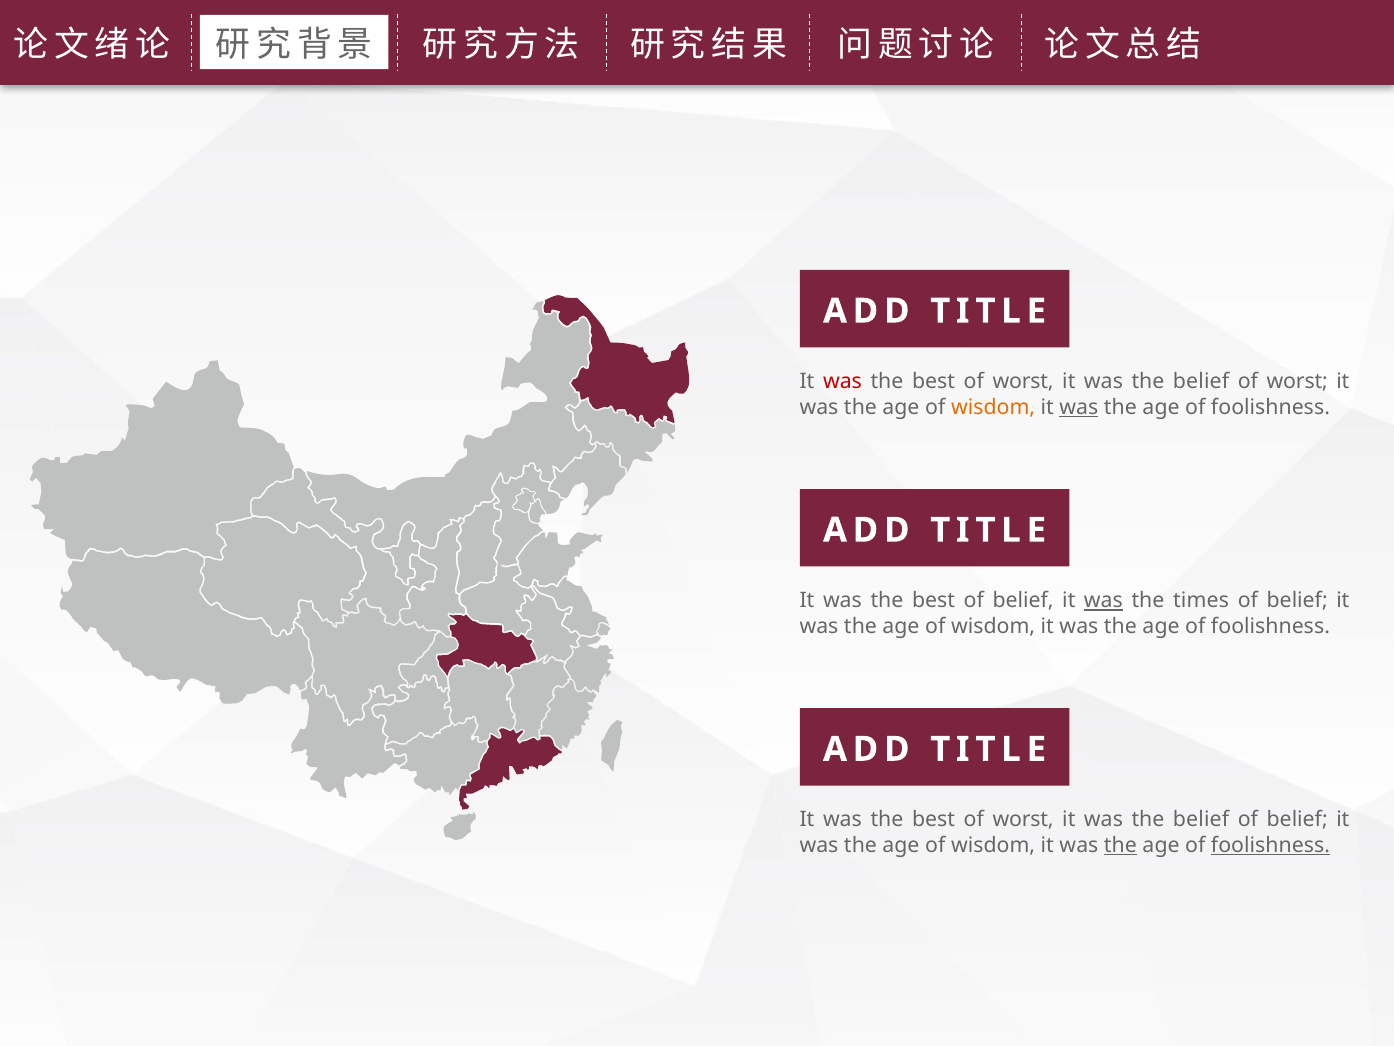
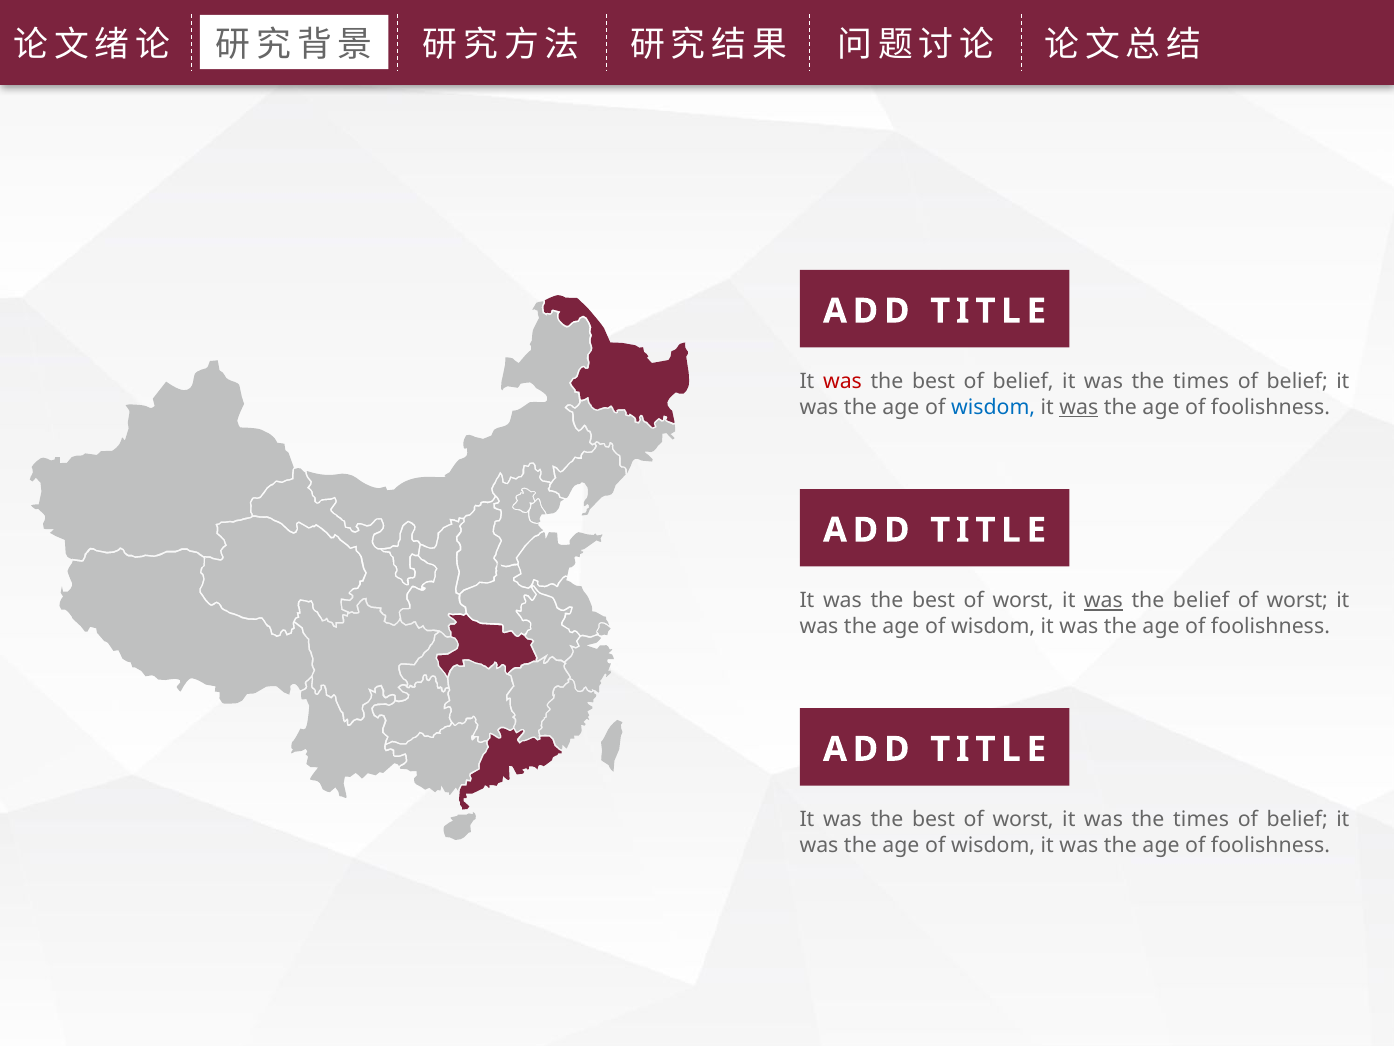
worst at (1023, 382): worst -> belief
belief at (1201, 382): belief -> times
worst at (1297, 382): worst -> belief
wisdom at (993, 407) colour: orange -> blue
belief at (1023, 601): belief -> worst
the times: times -> belief
belief at (1297, 601): belief -> worst
belief at (1201, 819): belief -> times
the at (1120, 845) underline: present -> none
foolishness at (1270, 845) underline: present -> none
